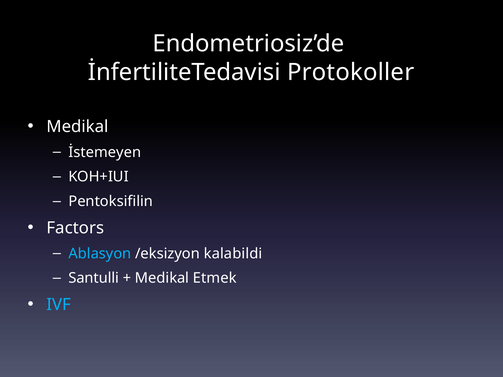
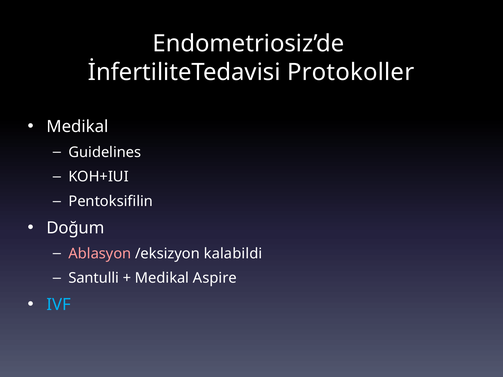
İstemeyen: İstemeyen -> Guidelines
Factors: Factors -> Doğum
Ablasyon colour: light blue -> pink
Etmek: Etmek -> Aspire
